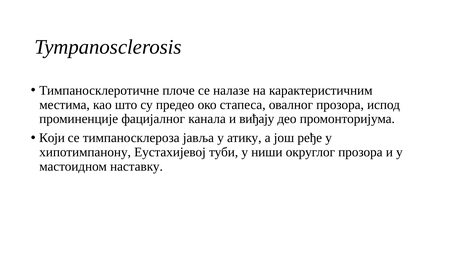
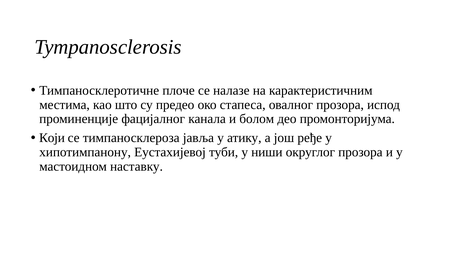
виђају: виђају -> болом
